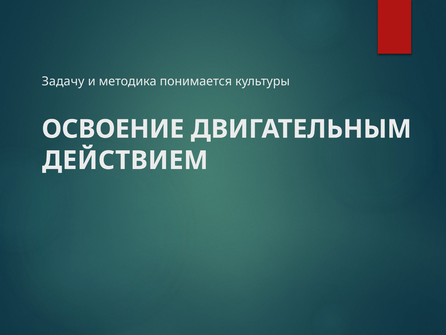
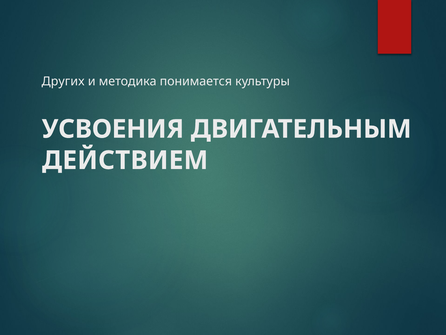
Задачу: Задачу -> Других
ОСВОЕНИЕ: ОСВОЕНИЕ -> УСВОЕНИЯ
